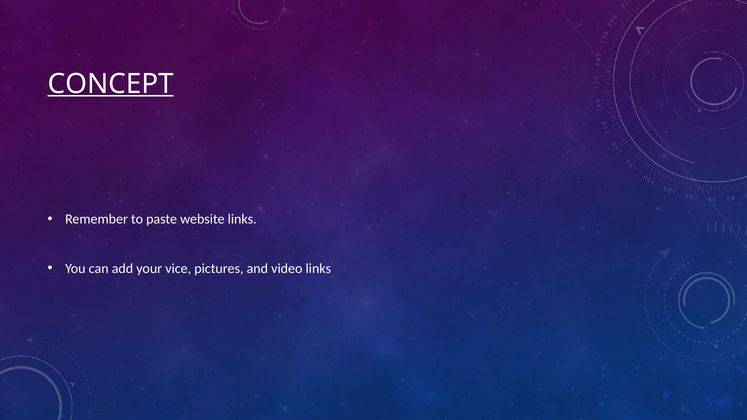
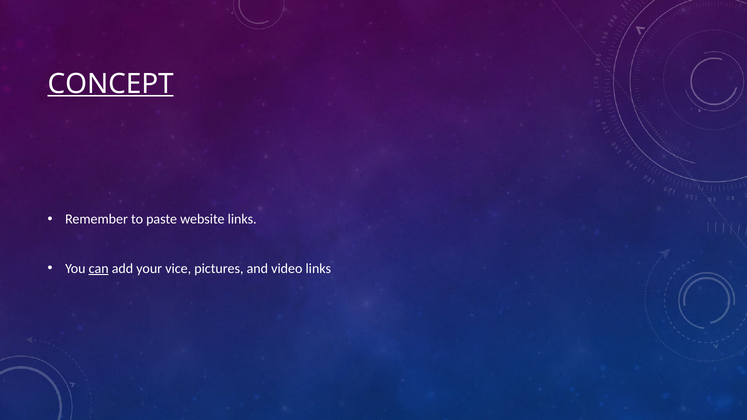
can underline: none -> present
